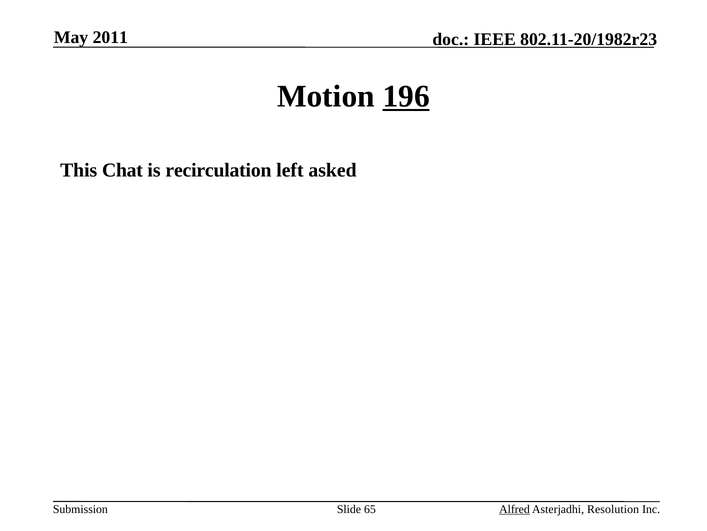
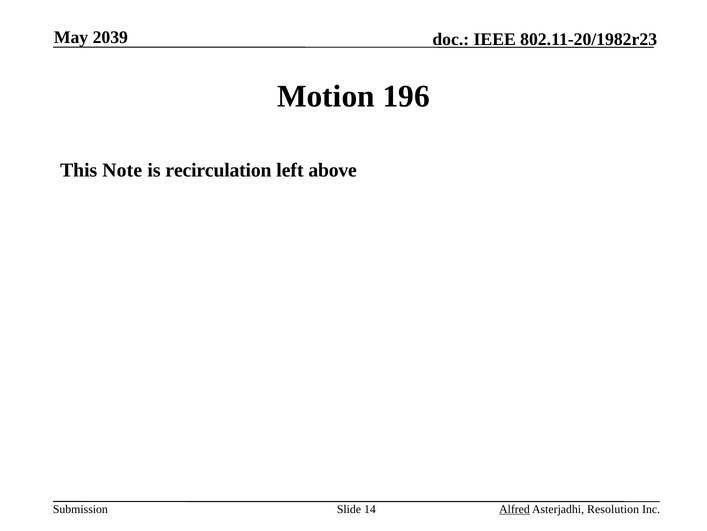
2011: 2011 -> 2039
196 underline: present -> none
Chat: Chat -> Note
asked: asked -> above
65: 65 -> 14
